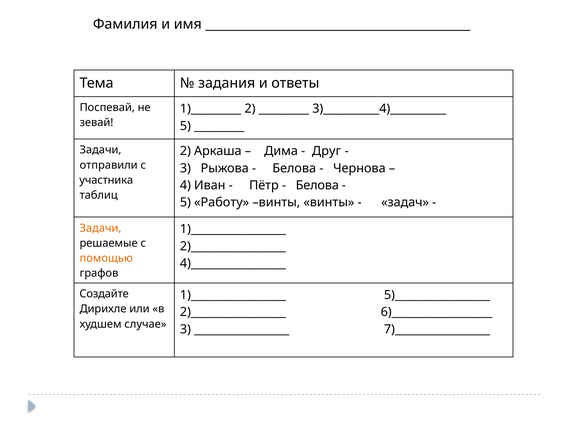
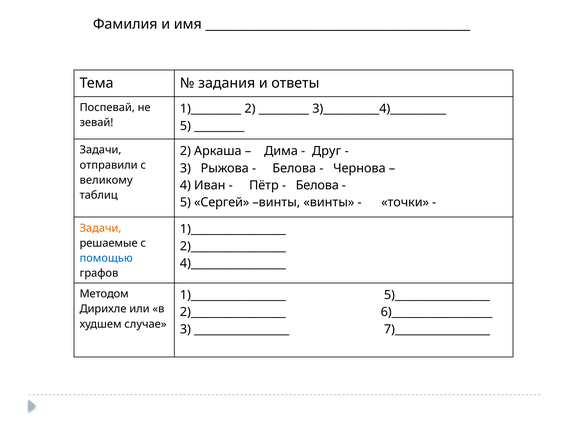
участника: участника -> великому
Работу: Работу -> Сергей
задач: задач -> точки
помощью colour: orange -> blue
Создайте: Создайте -> Методом
